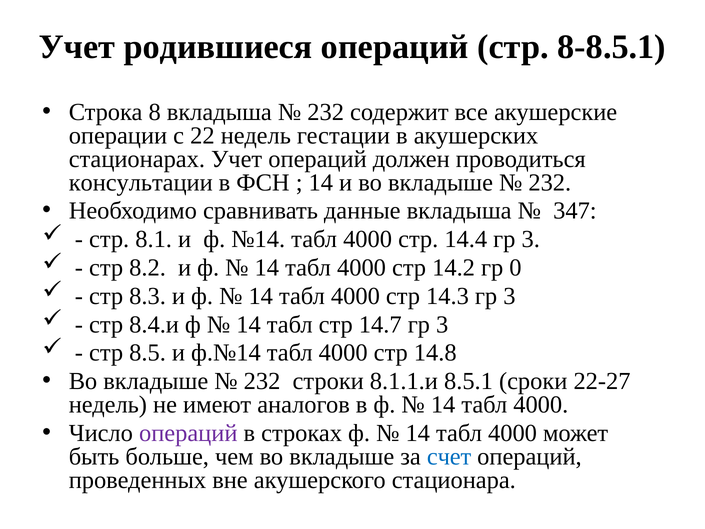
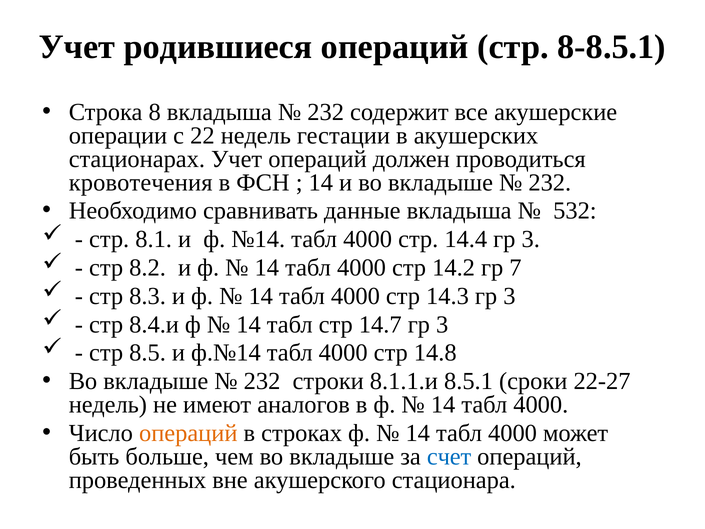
консультации: консультации -> кровотечения
347: 347 -> 532
0: 0 -> 7
операций at (188, 433) colour: purple -> orange
